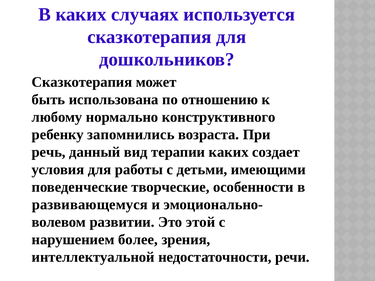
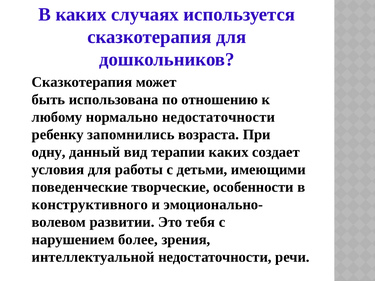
нормально конструктивного: конструктивного -> недостаточности
речь: речь -> одну
развивающемуся: развивающемуся -> конструктивного
этой: этой -> тебя
